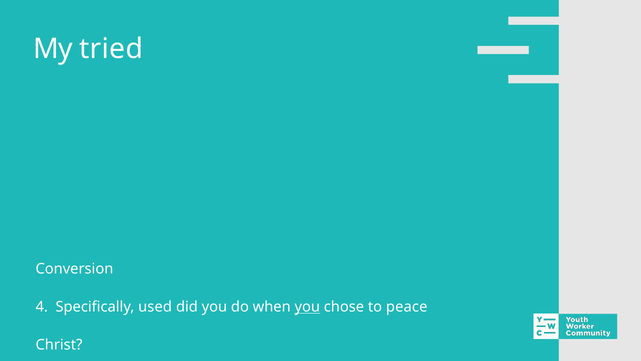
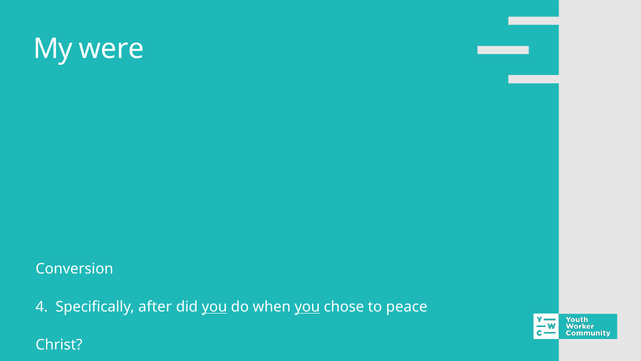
tried: tried -> were
used: used -> after
you at (214, 307) underline: none -> present
